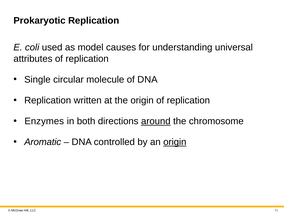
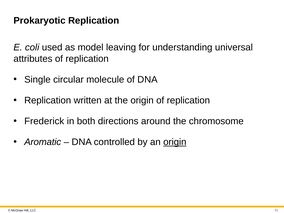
causes: causes -> leaving
Enzymes: Enzymes -> Frederick
around underline: present -> none
